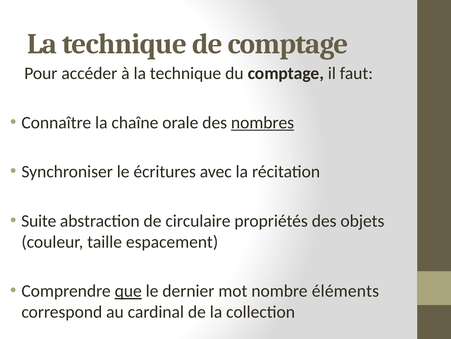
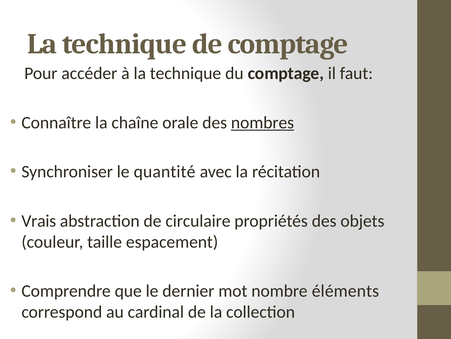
écritures: écritures -> quantité
Suite: Suite -> Vrais
que underline: present -> none
